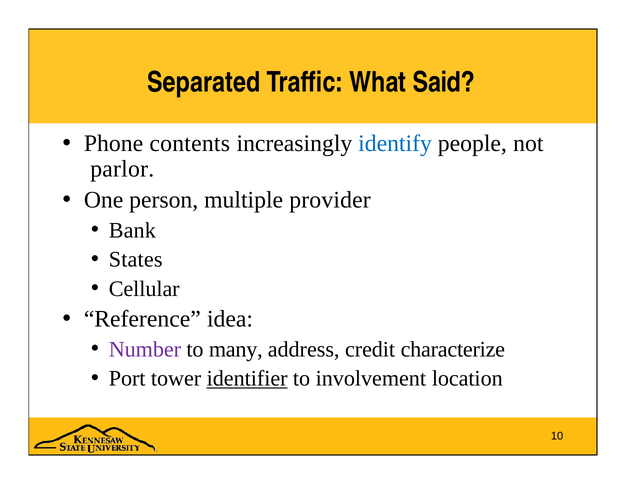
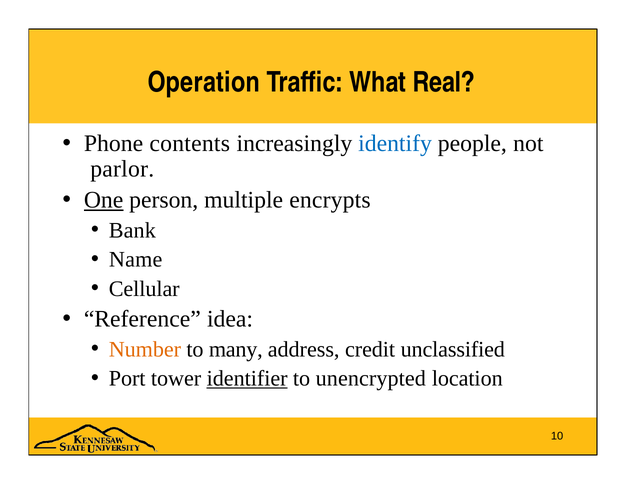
Separated: Separated -> Operation
Said: Said -> Real
One underline: none -> present
provider: provider -> encrypts
States: States -> Name
Number colour: purple -> orange
characterize: characterize -> unclassified
involvement: involvement -> unencrypted
